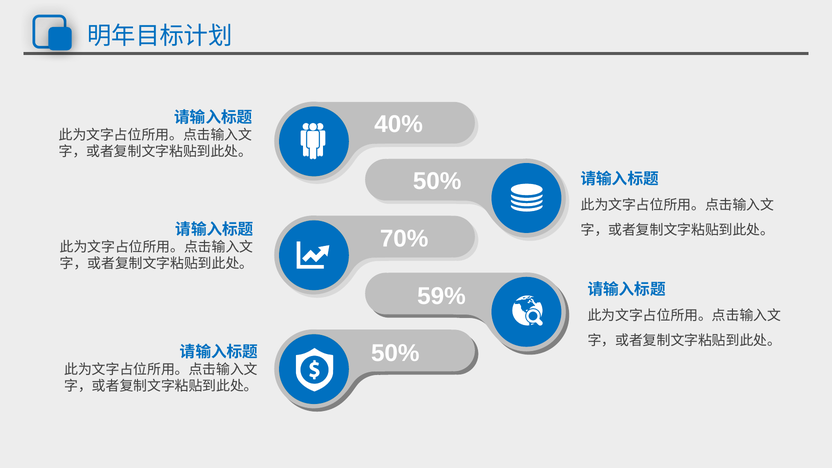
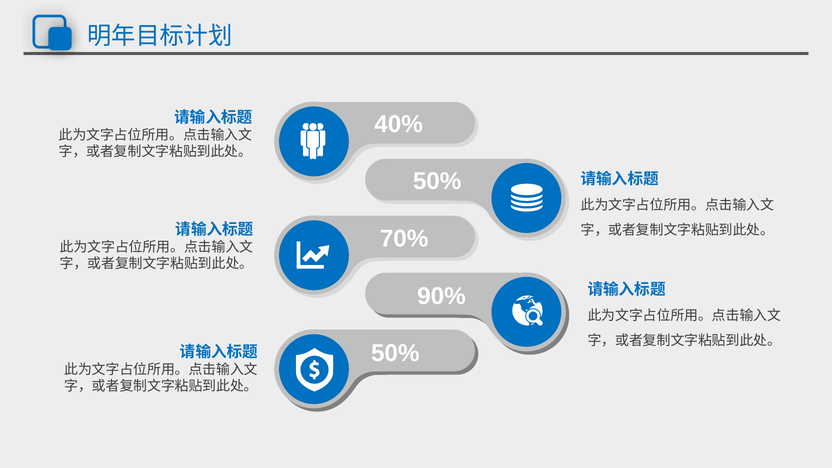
59%: 59% -> 90%
